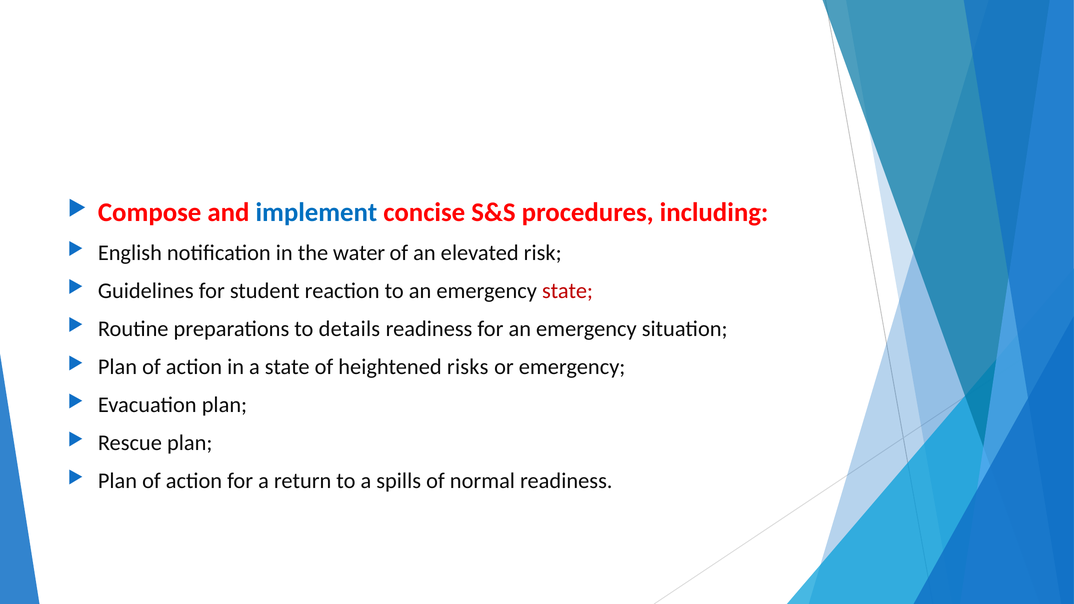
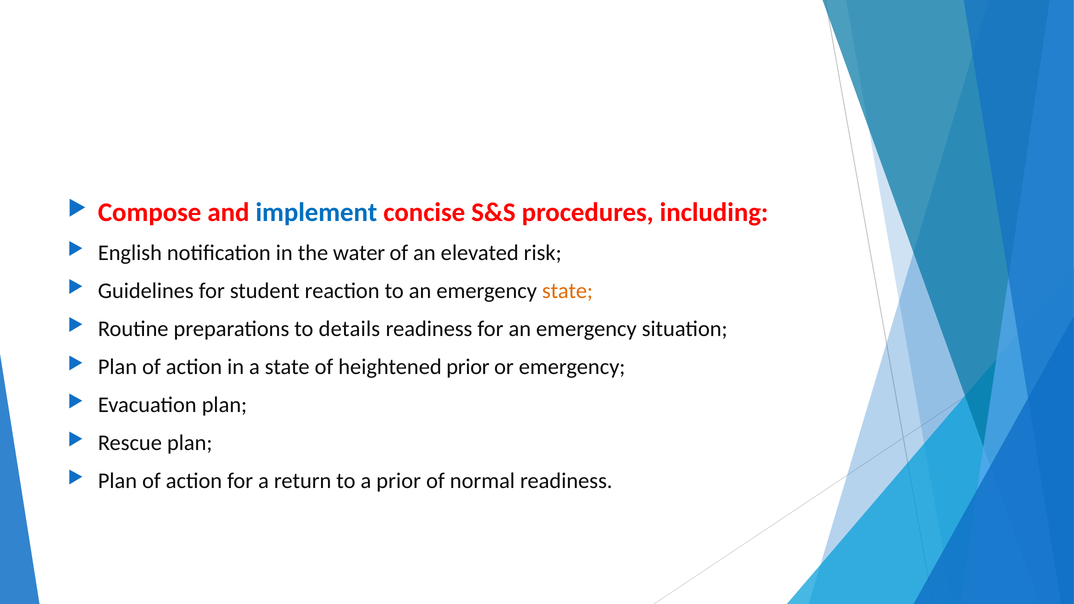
state at (567, 291) colour: red -> orange
heightened risks: risks -> prior
a spills: spills -> prior
